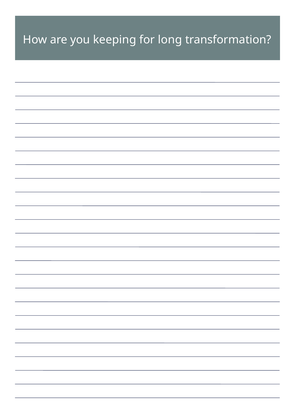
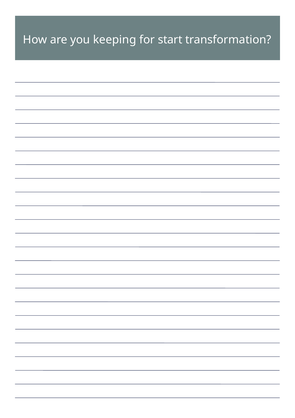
long: long -> start
